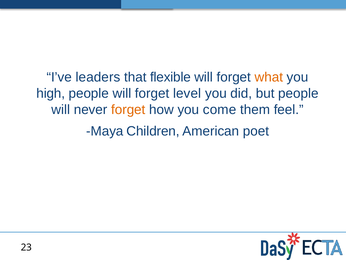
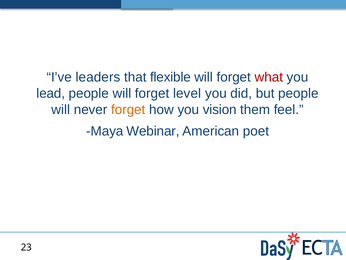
what colour: orange -> red
high: high -> lead
come: come -> vision
Children: Children -> Webinar
